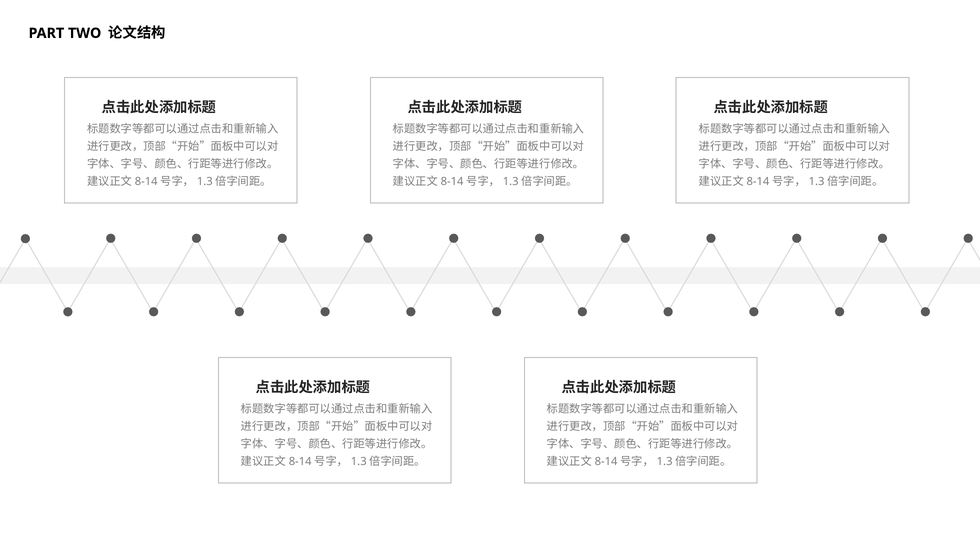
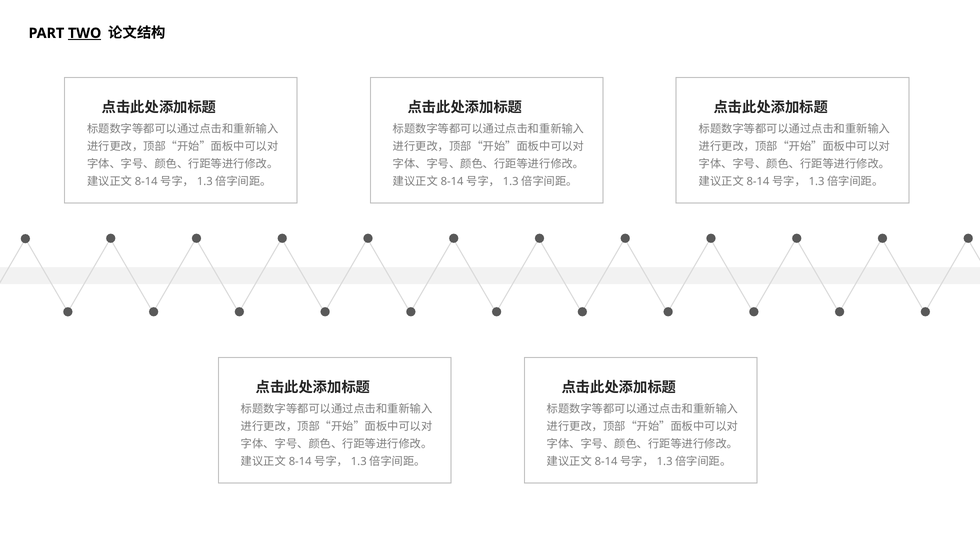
TWO underline: none -> present
